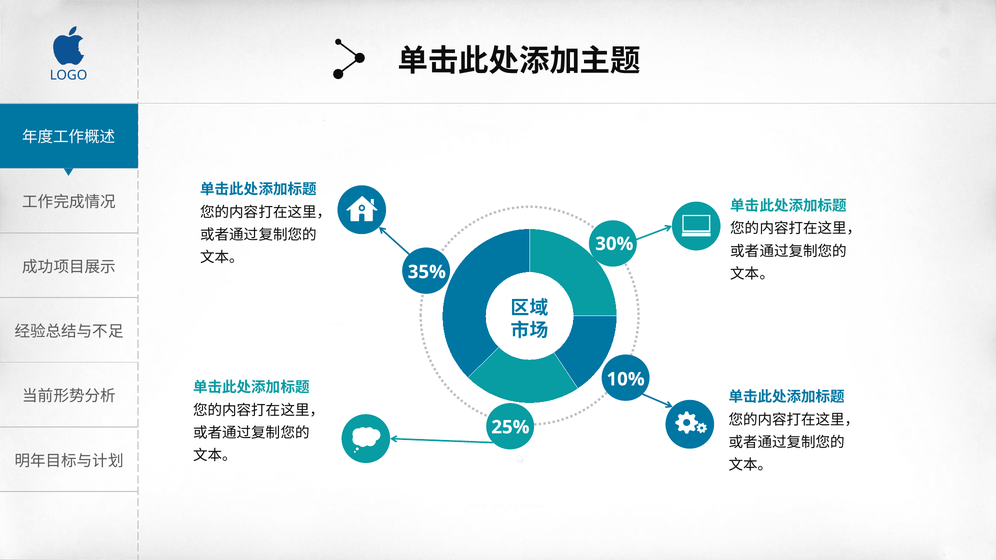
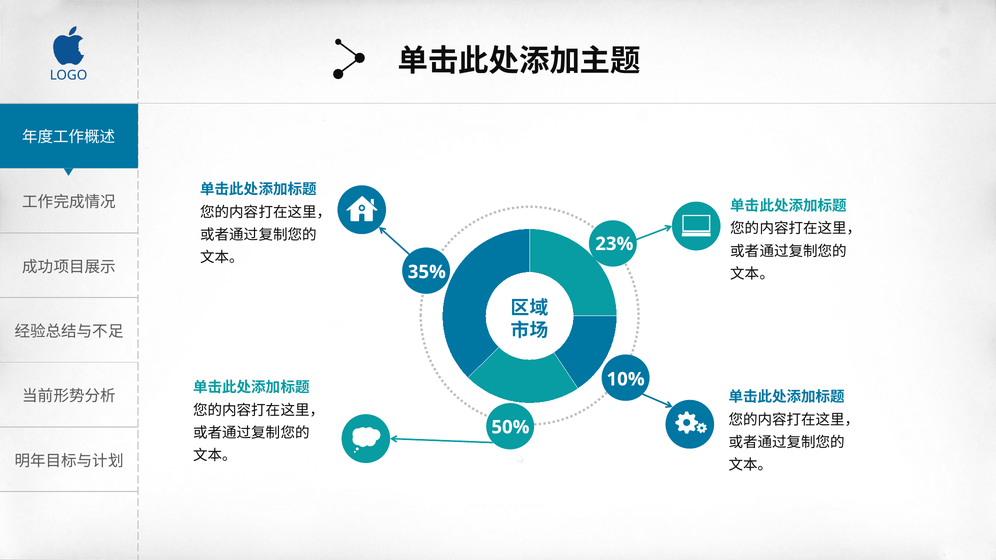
30%: 30% -> 23%
25%: 25% -> 50%
